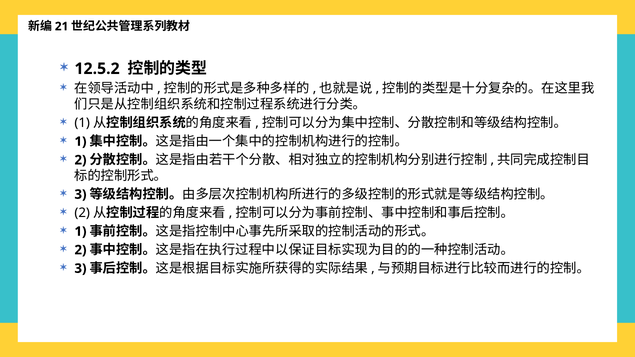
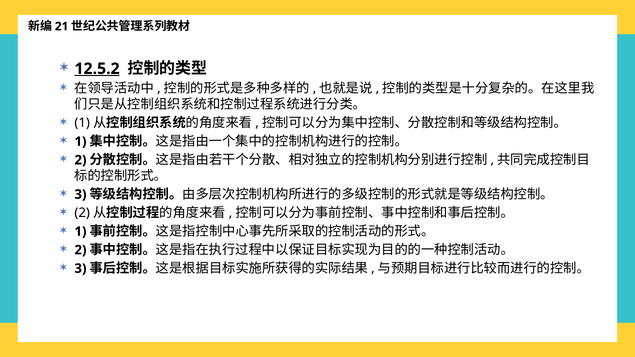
12.5.2 underline: none -> present
